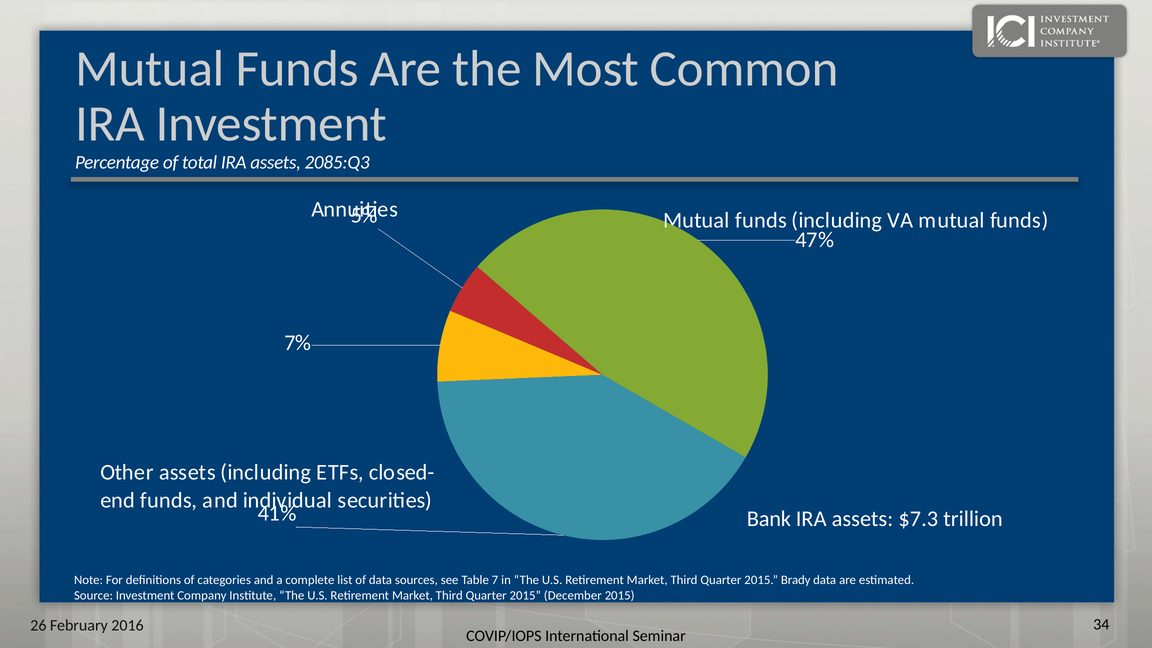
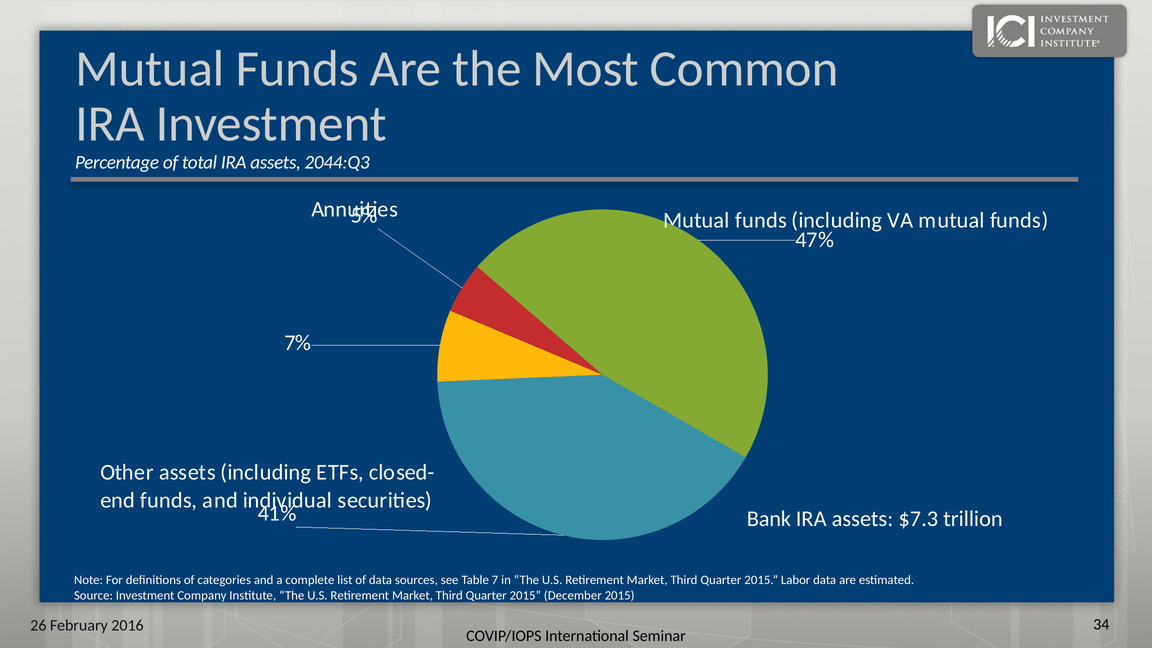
2085:Q3: 2085:Q3 -> 2044:Q3
Brady: Brady -> Labor
